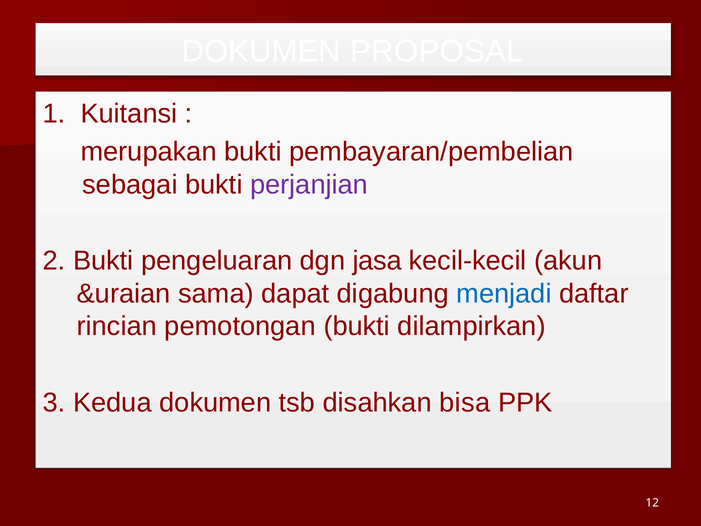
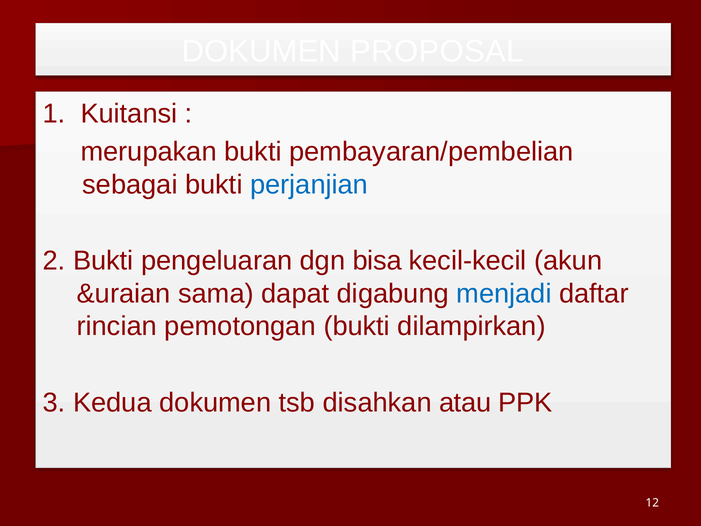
perjanjian colour: purple -> blue
jasa: jasa -> bisa
bisa: bisa -> atau
